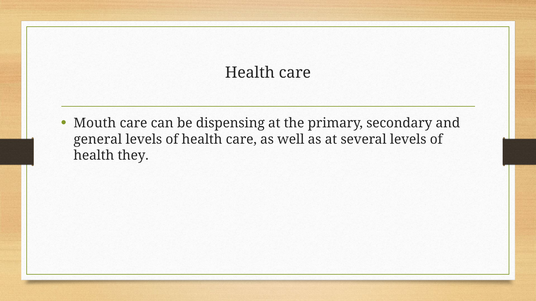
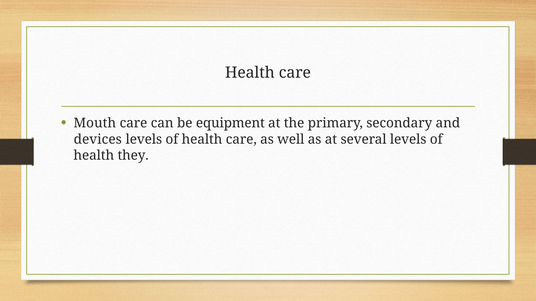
dispensing: dispensing -> equipment
general: general -> devices
